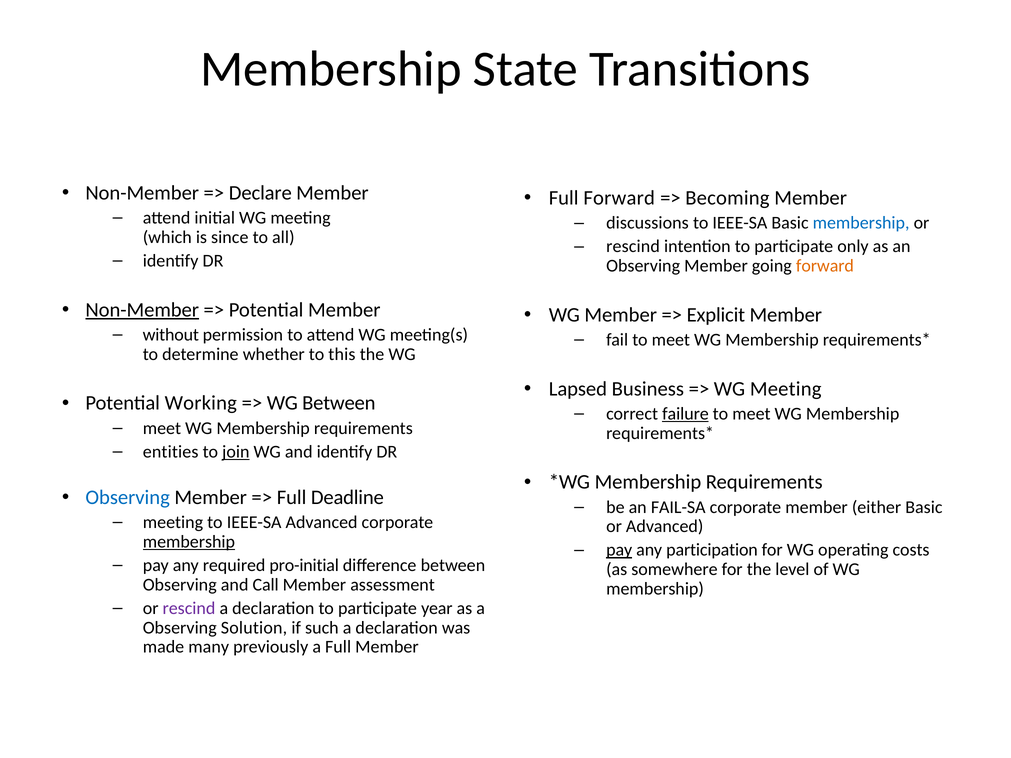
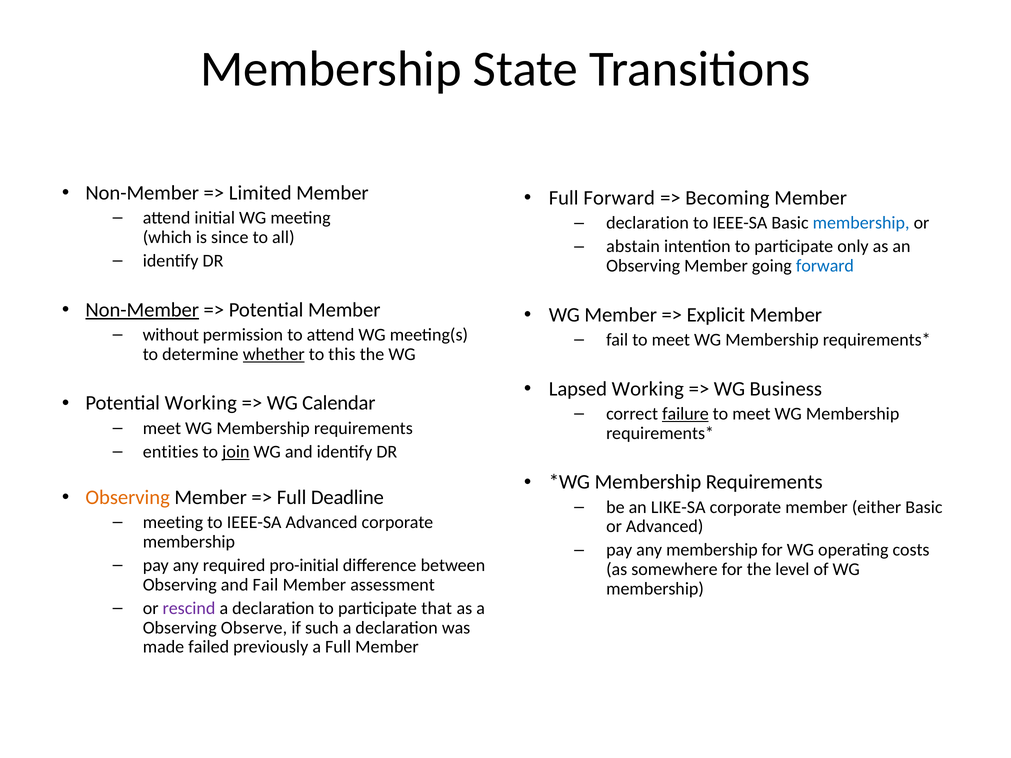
Declare: Declare -> Limited
discussions at (647, 223): discussions -> declaration
rescind at (633, 247): rescind -> abstain
forward at (825, 266) colour: orange -> blue
whether underline: none -> present
Lapsed Business: Business -> Working
Meeting at (786, 389): Meeting -> Business
WG Between: Between -> Calendar
Observing at (128, 497) colour: blue -> orange
FAIL-SA: FAIL-SA -> LIKE-SA
membership at (189, 542) underline: present -> none
pay at (619, 550) underline: present -> none
any participation: participation -> membership
and Call: Call -> Fail
year: year -> that
Solution: Solution -> Observe
many: many -> failed
